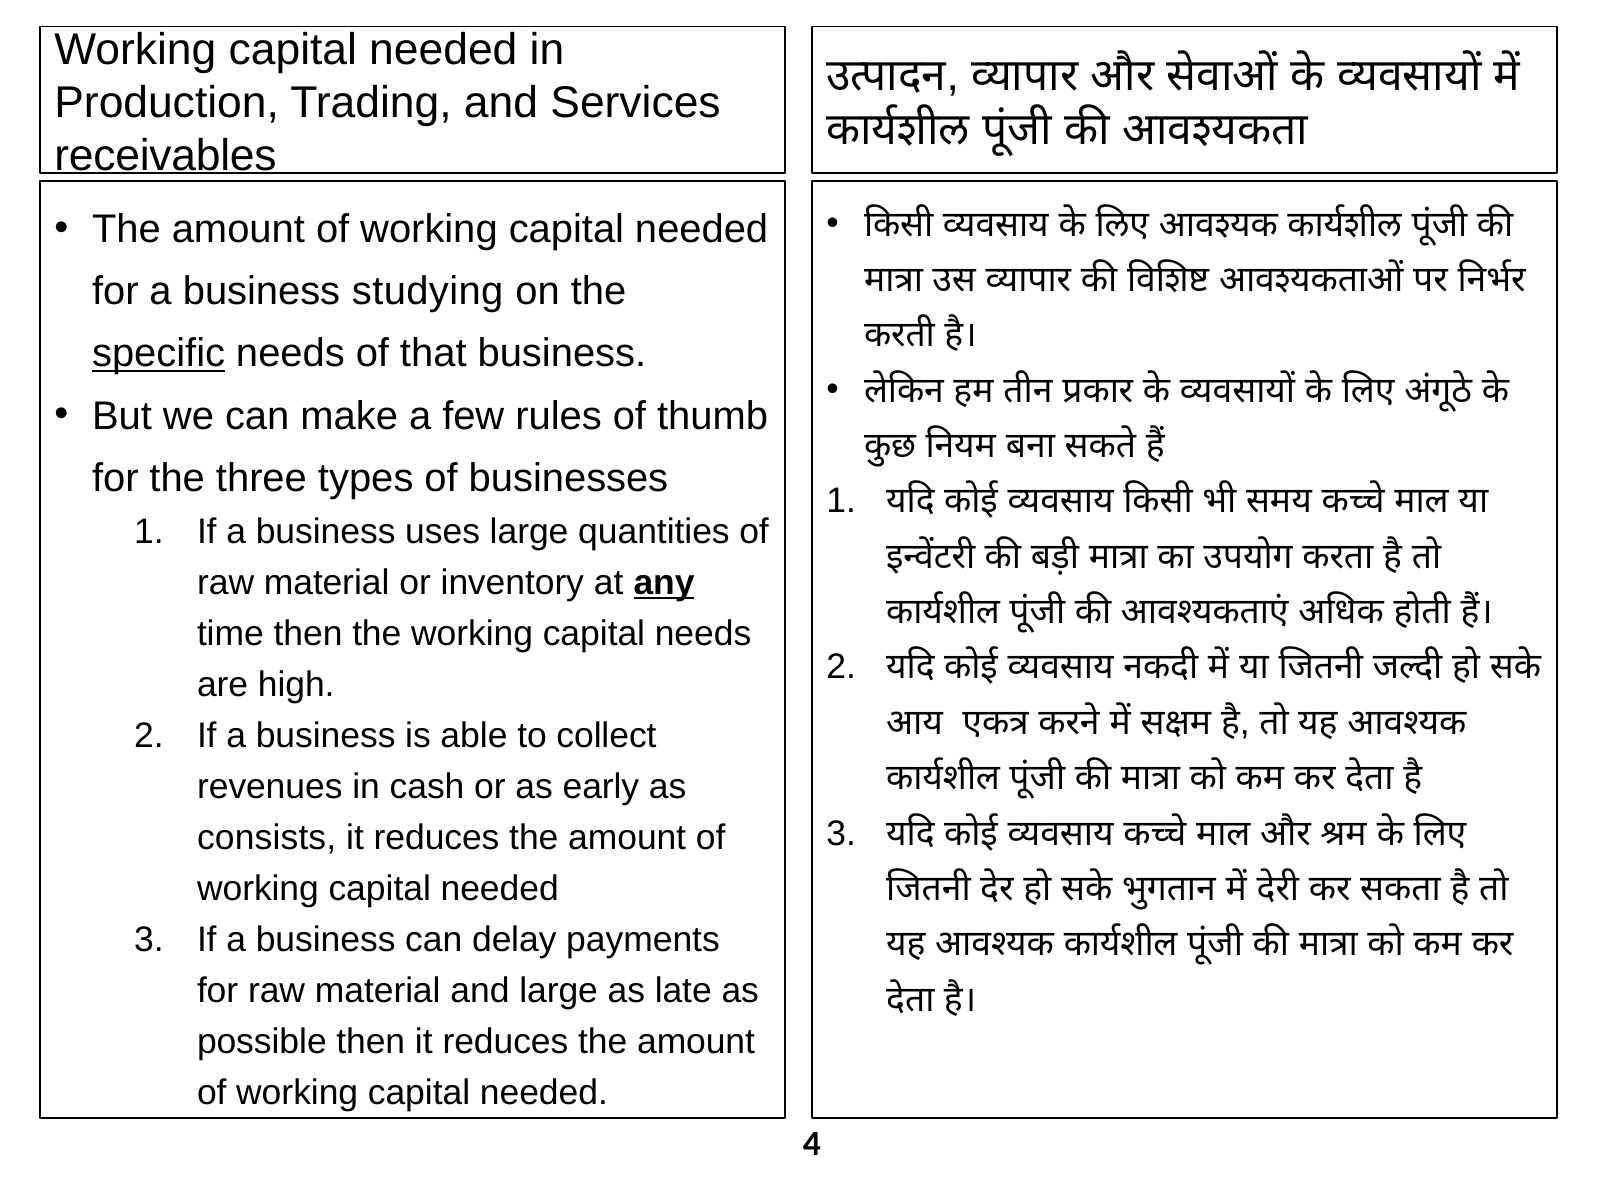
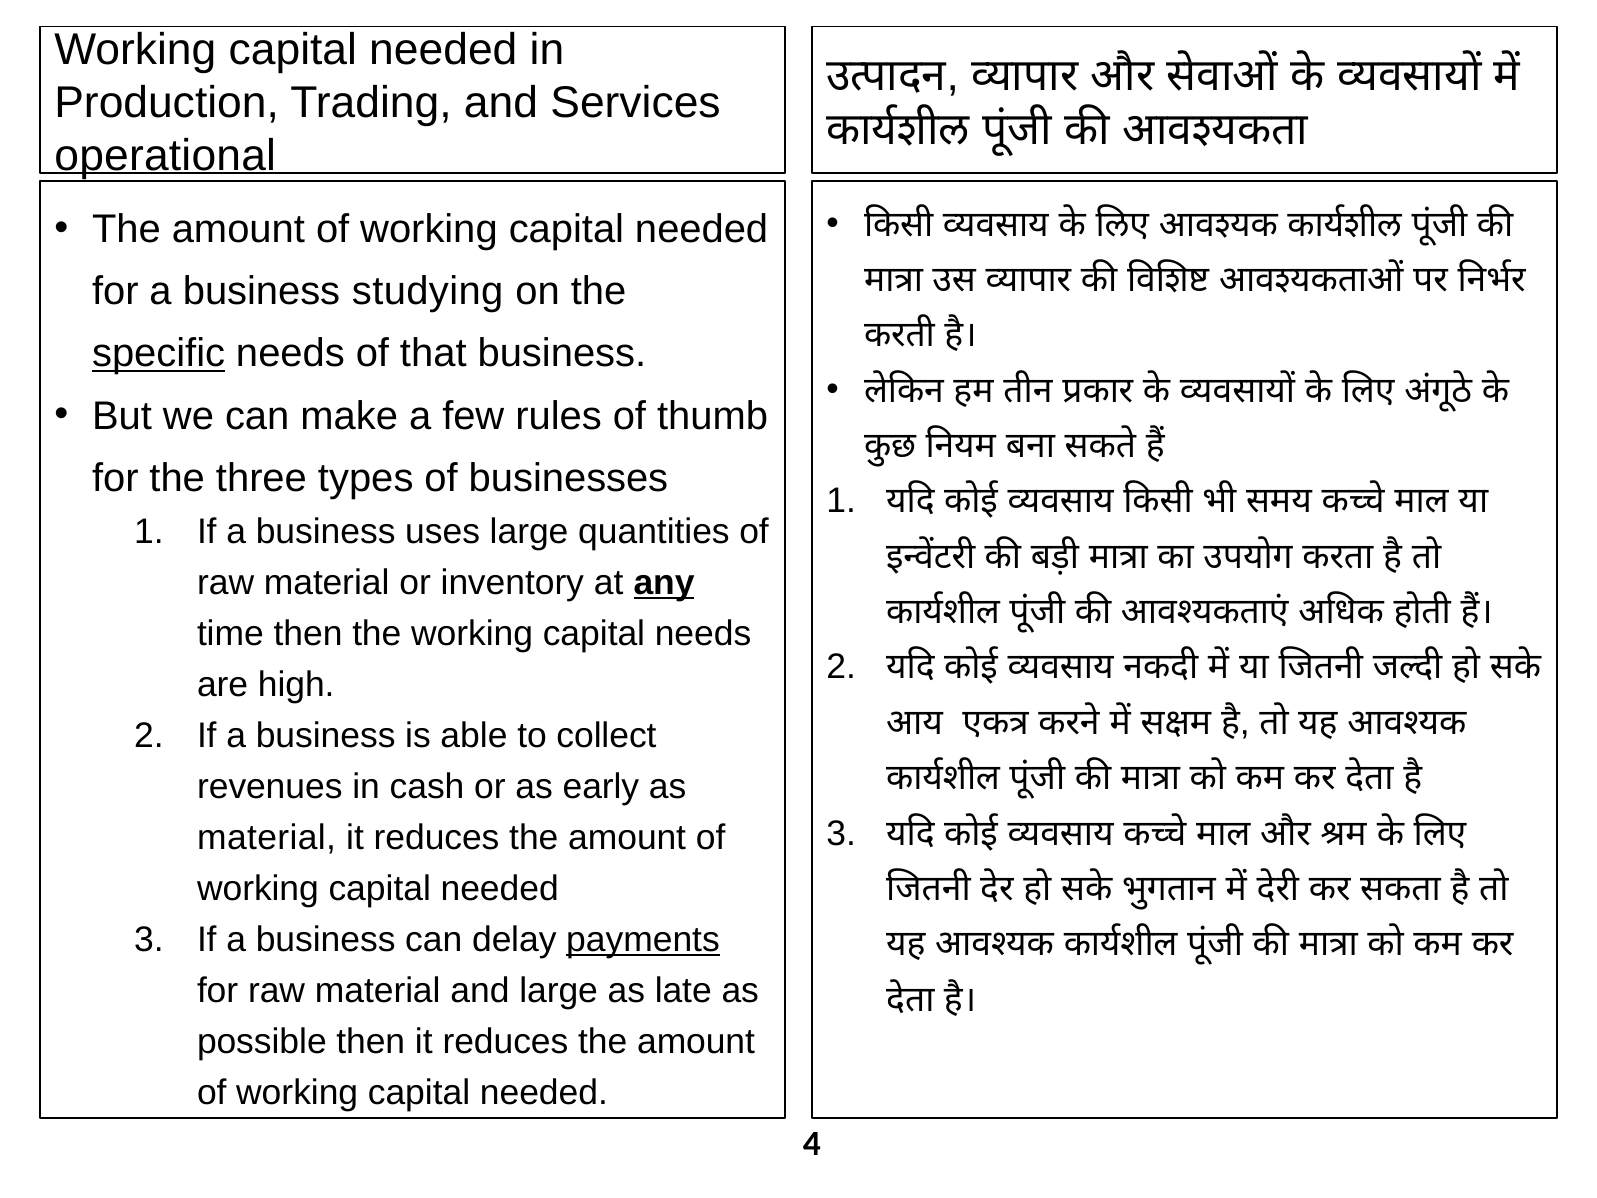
receivables: receivables -> operational
consists at (267, 838): consists -> material
payments underline: none -> present
